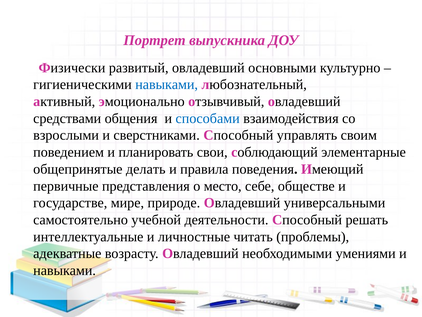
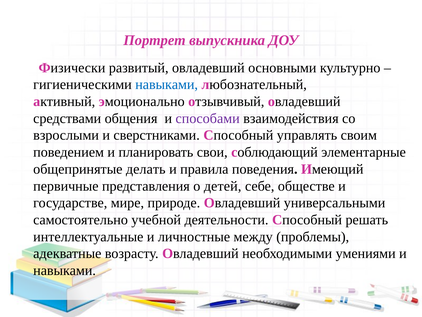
способами colour: blue -> purple
место: место -> детей
читать: читать -> между
